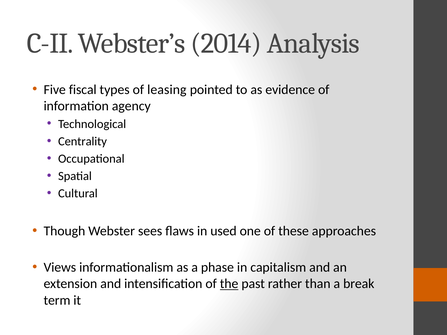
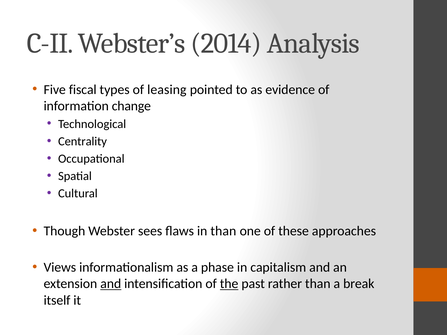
agency: agency -> change
in used: used -> than
and at (111, 284) underline: none -> present
term: term -> itself
